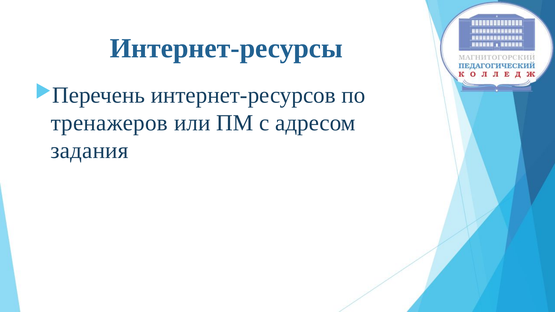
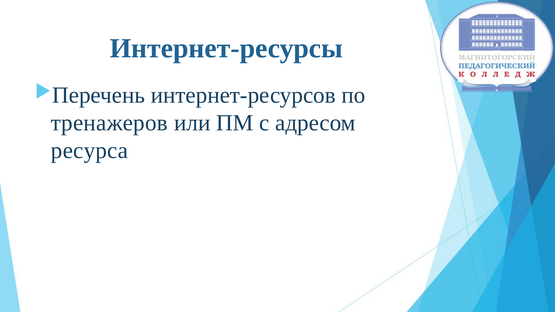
задания: задания -> ресурса
